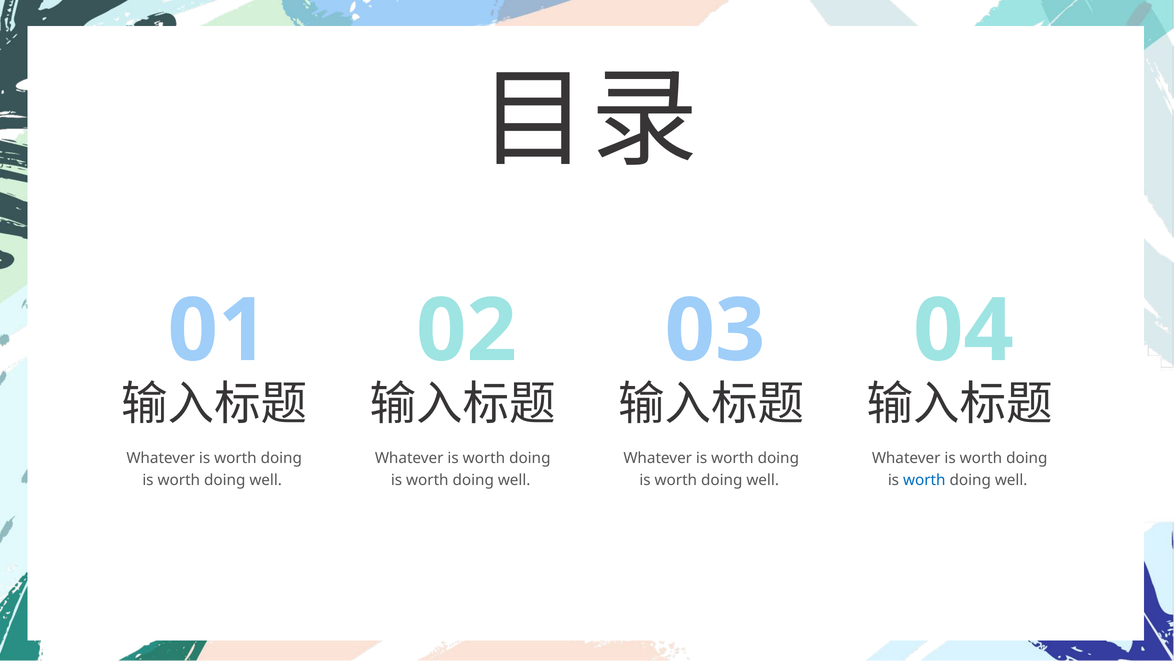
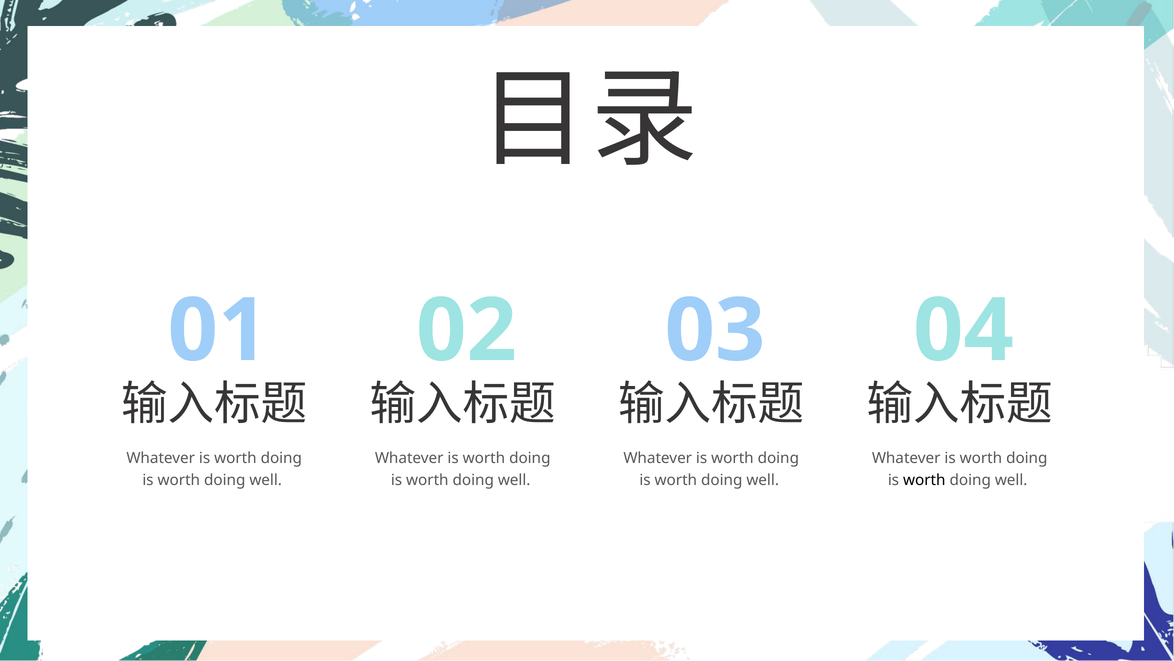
worth at (924, 480) colour: blue -> black
